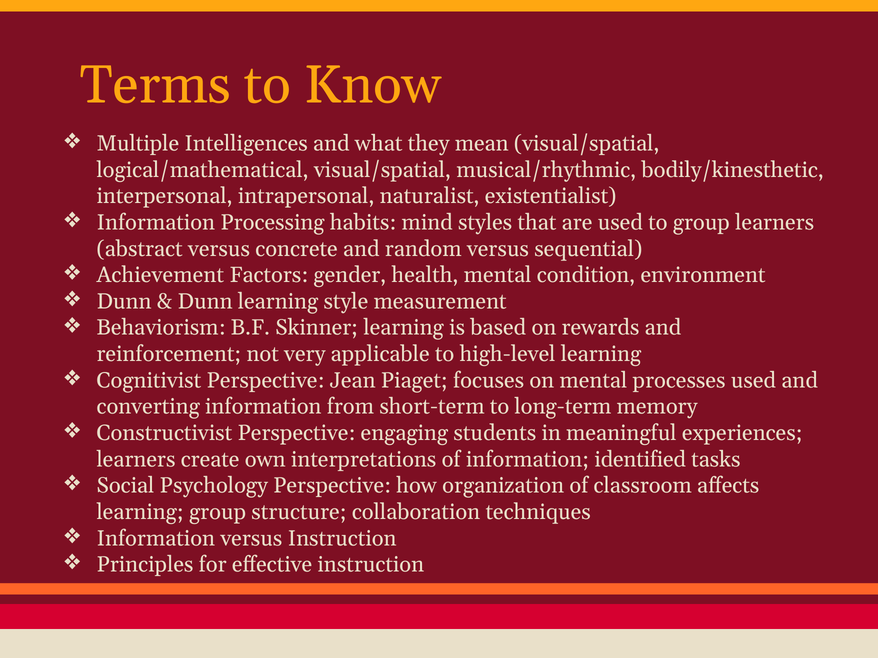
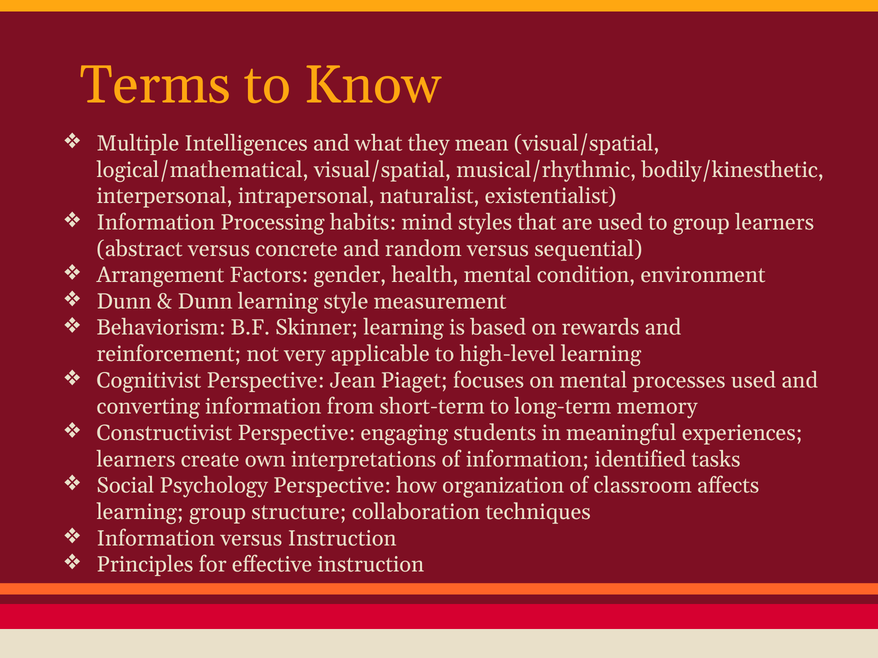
Achievement: Achievement -> Arrangement
